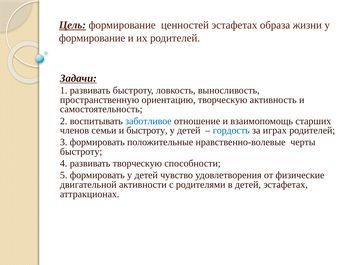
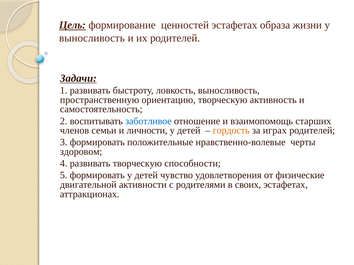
формирование at (92, 38): формирование -> выносливость
и быстроту: быстроту -> личности
гордость colour: blue -> orange
быстроту at (81, 152): быстроту -> здоровом
в детей: детей -> своих
